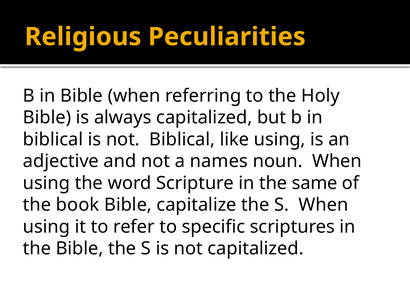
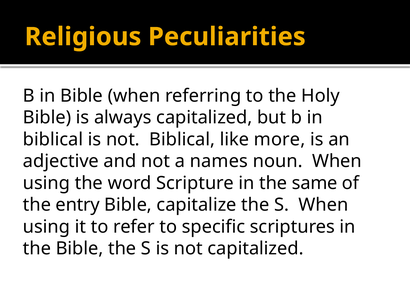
like using: using -> more
book: book -> entry
